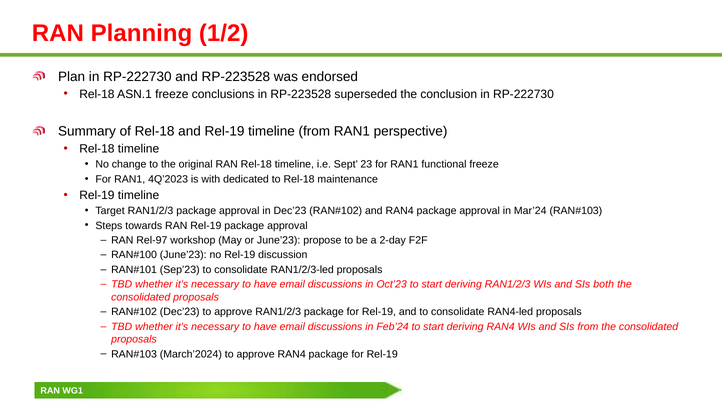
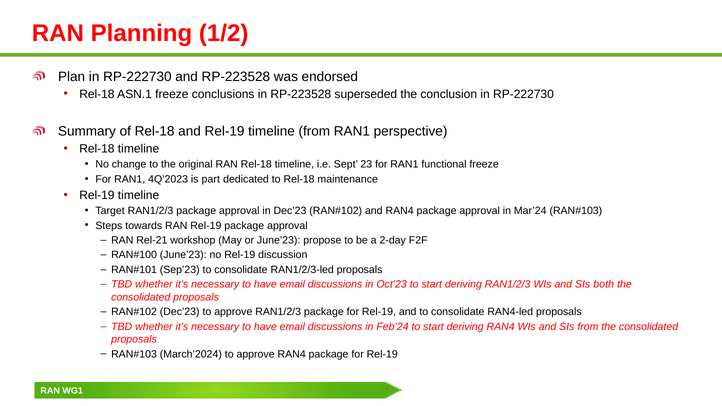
with: with -> part
Rel-97: Rel-97 -> Rel-21
